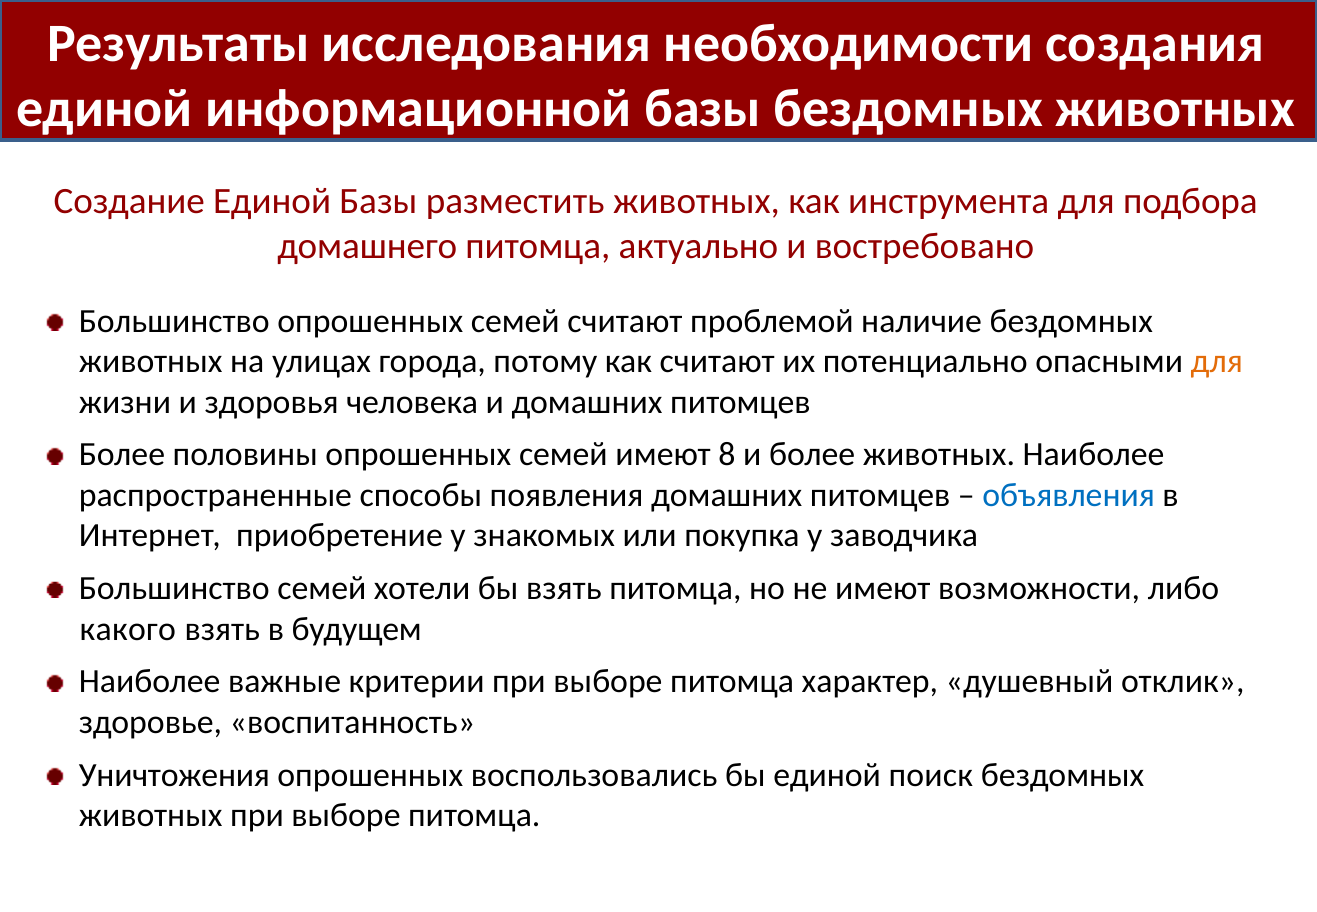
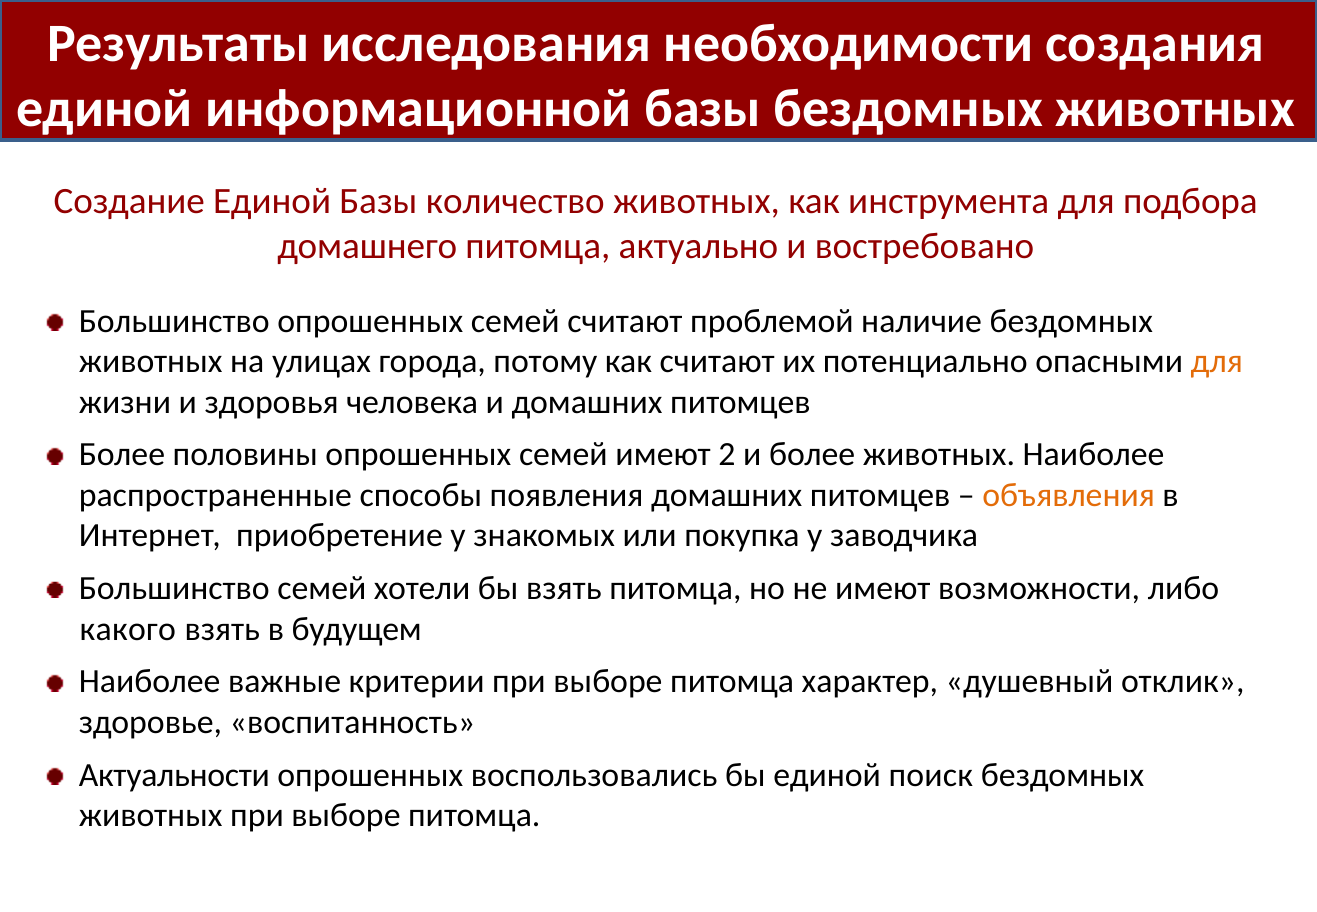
разместить: разместить -> количество
8: 8 -> 2
объявления colour: blue -> orange
Уничтожения: Уничтожения -> Актуальности
